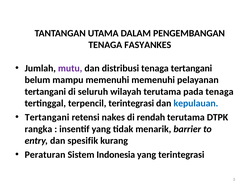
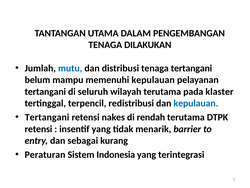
FASYANKES: FASYANKES -> DILAKUKAN
mutu colour: purple -> blue
memenuhi memenuhi: memenuhi -> kepulauan
pada tenaga: tenaga -> klaster
terpencil terintegrasi: terintegrasi -> redistribusi
rangka at (38, 129): rangka -> retensi
spesifik: spesifik -> sebagai
